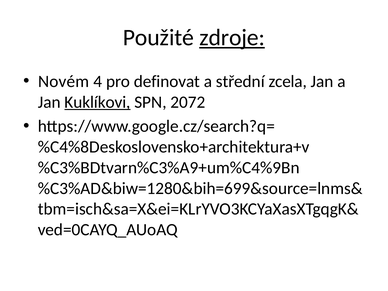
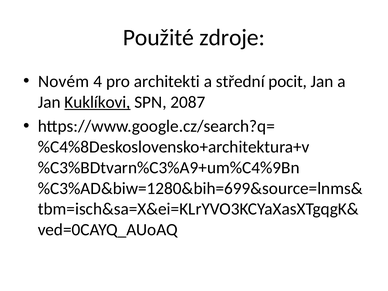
zdroje underline: present -> none
definovat: definovat -> architekti
zcela: zcela -> pocit
2072: 2072 -> 2087
